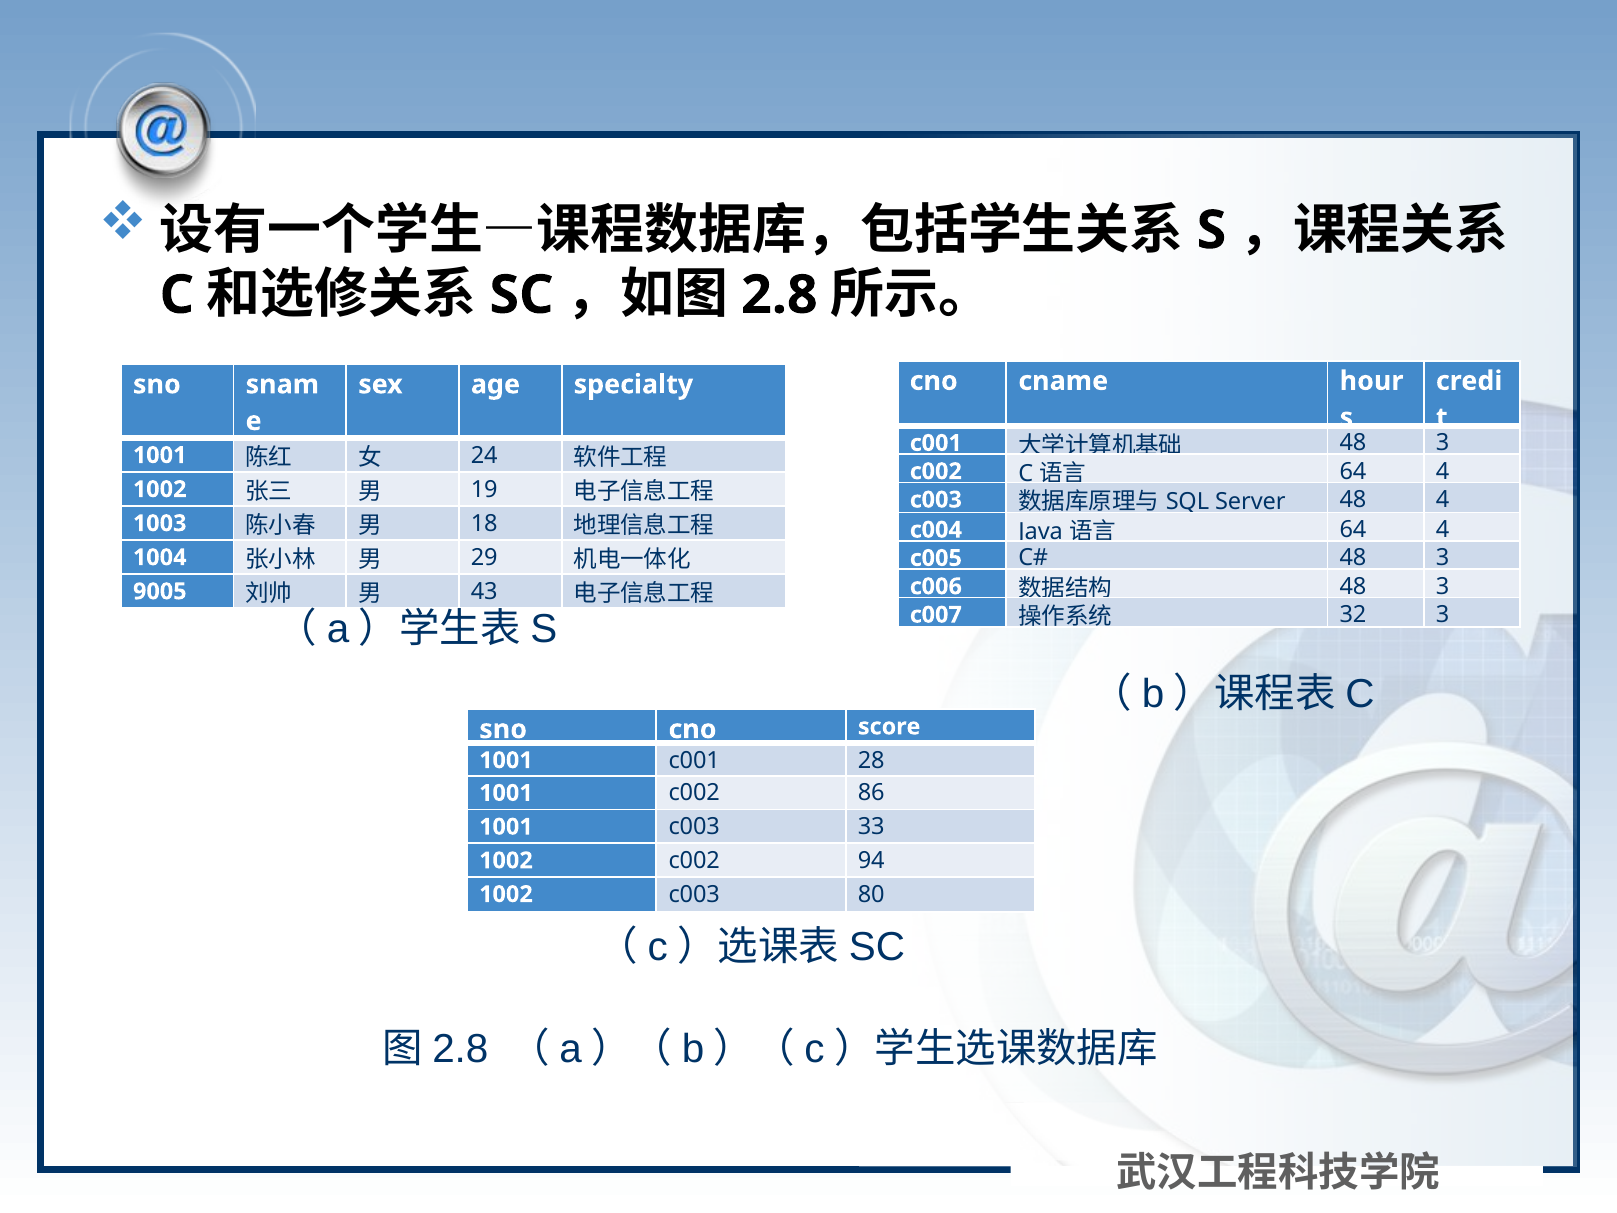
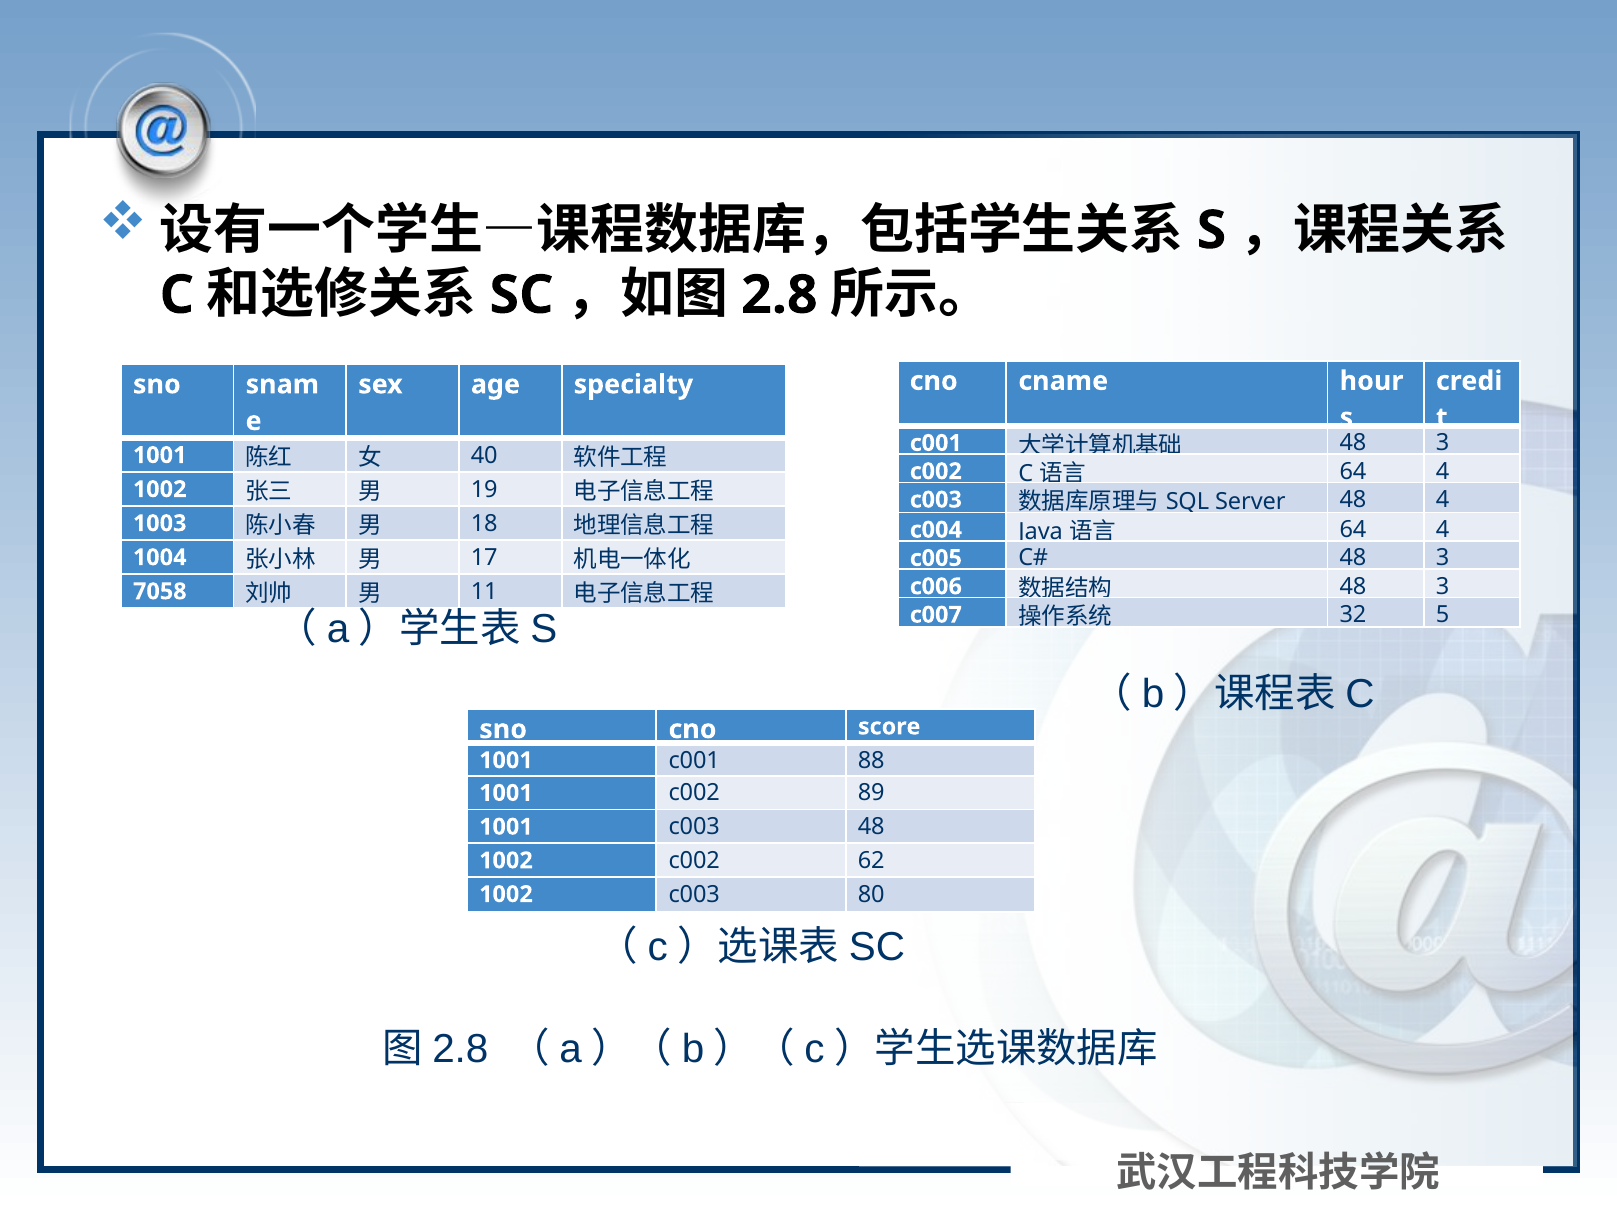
24: 24 -> 40
29: 29 -> 17
9005: 9005 -> 7058
43: 43 -> 11
32 3: 3 -> 5
28: 28 -> 88
86: 86 -> 89
c003 33: 33 -> 48
94: 94 -> 62
